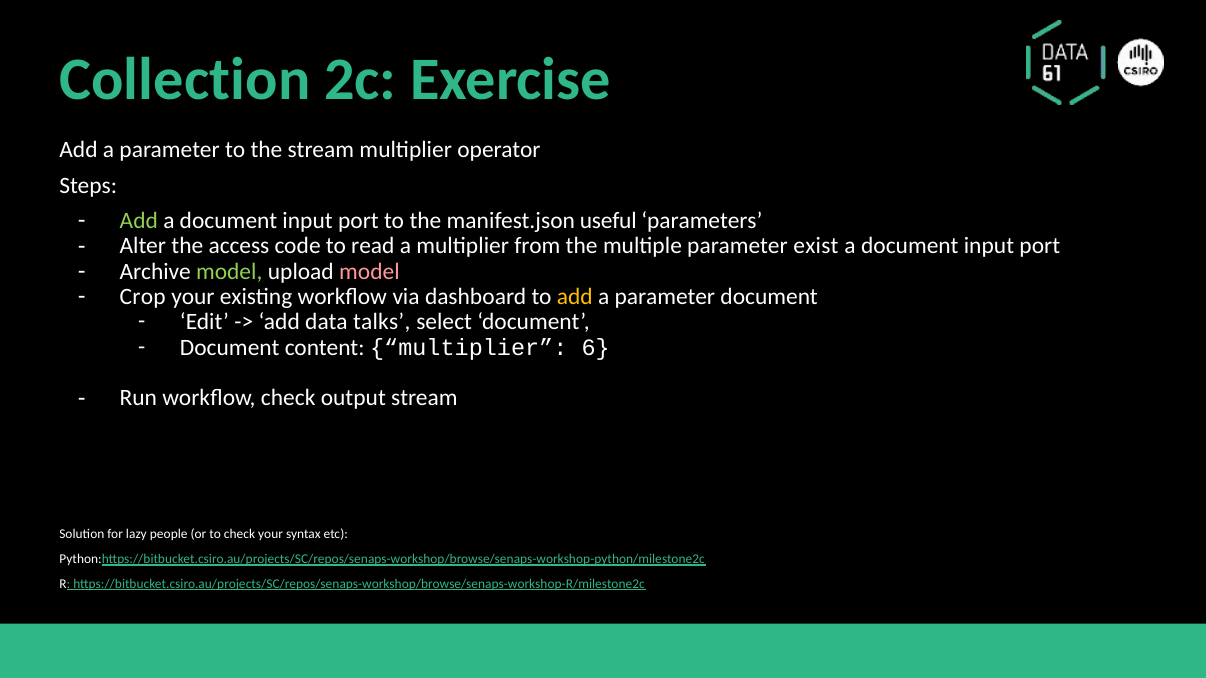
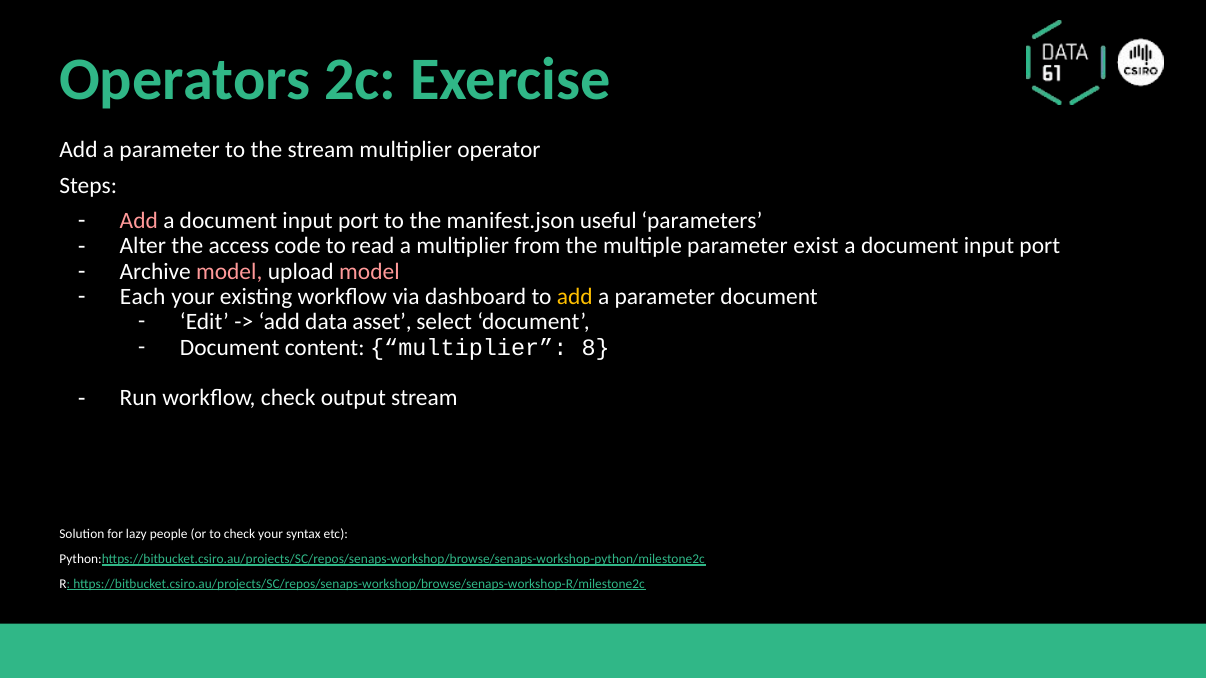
Collection: Collection -> Operators
Add at (139, 221) colour: light green -> pink
model at (229, 272) colour: light green -> pink
Crop: Crop -> Each
talks: talks -> asset
6: 6 -> 8
